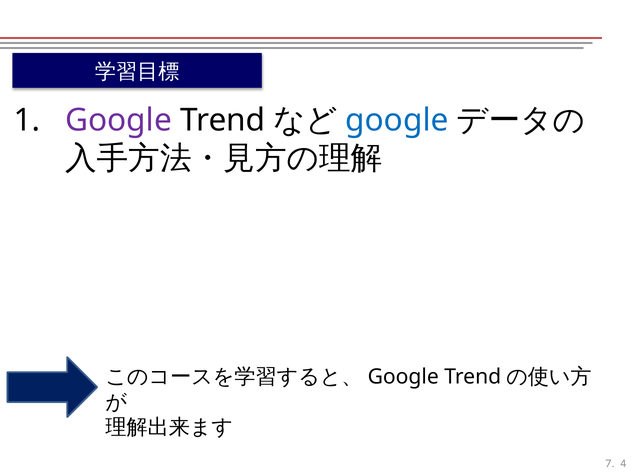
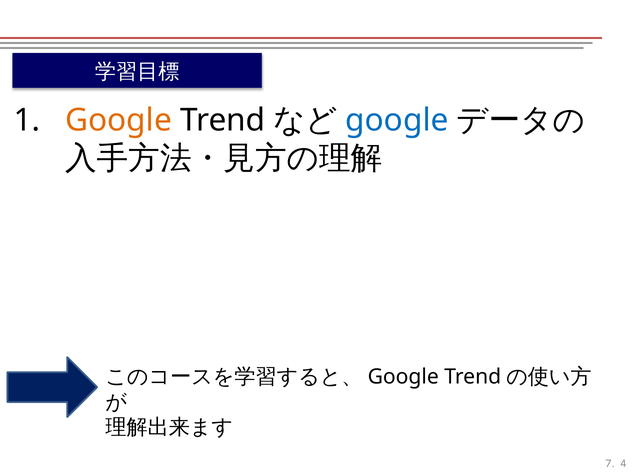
Google at (118, 120) colour: purple -> orange
